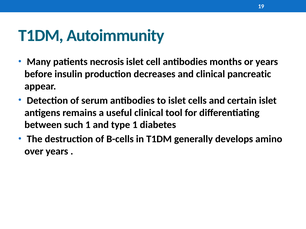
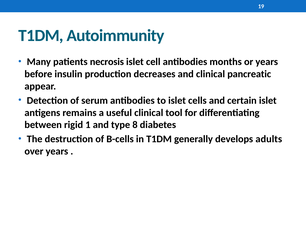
such: such -> rigid
type 1: 1 -> 8
amino: amino -> adults
